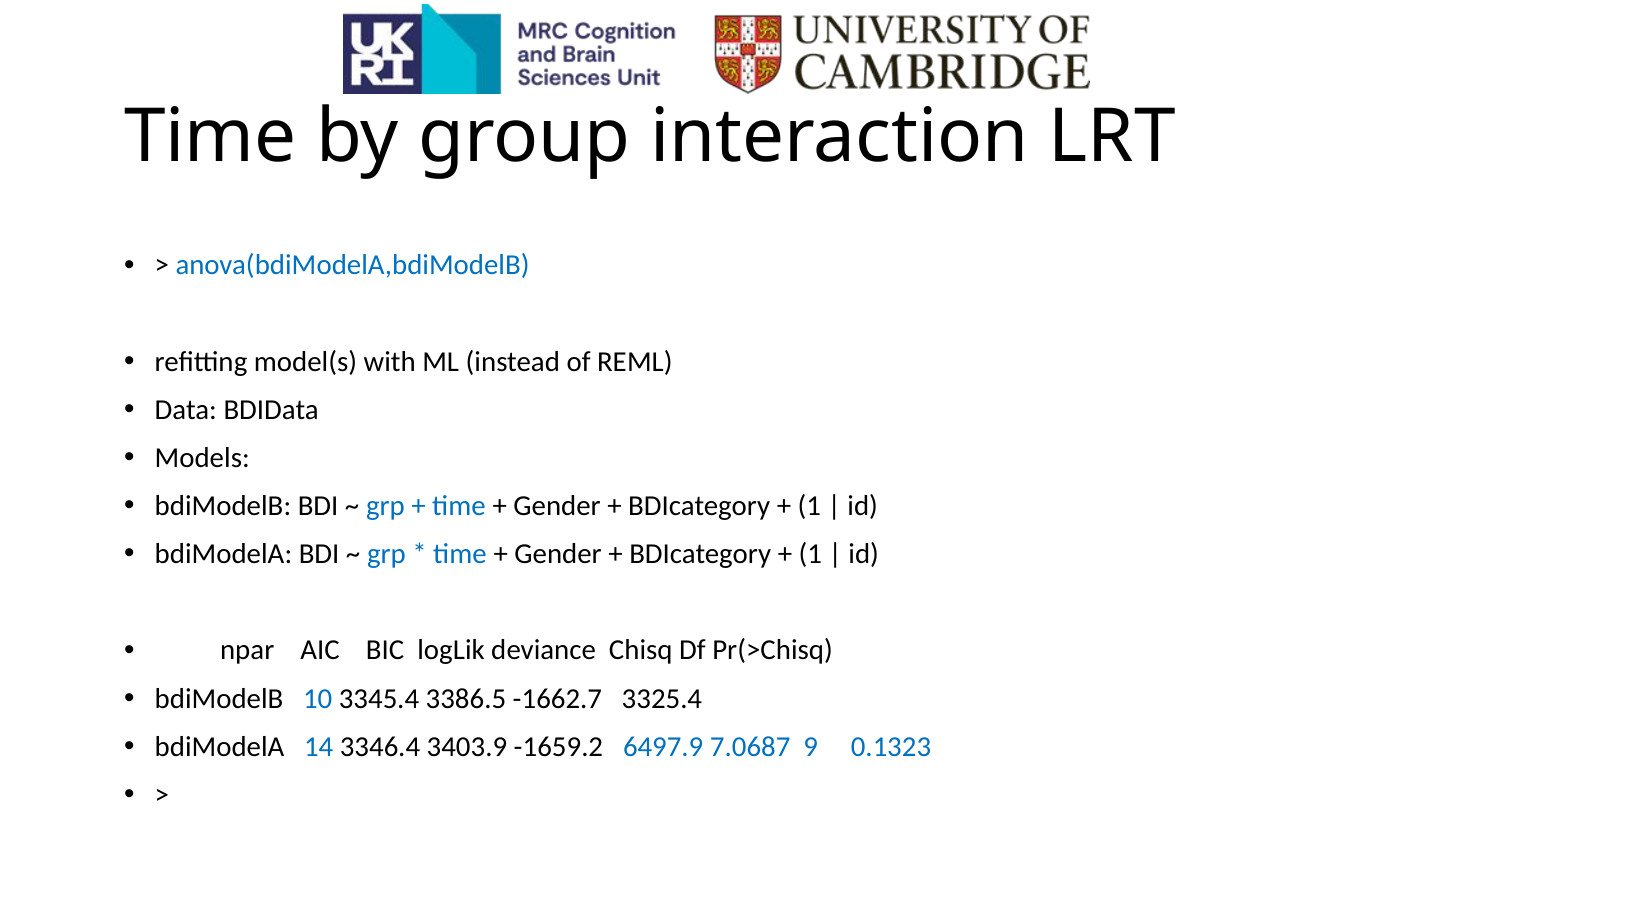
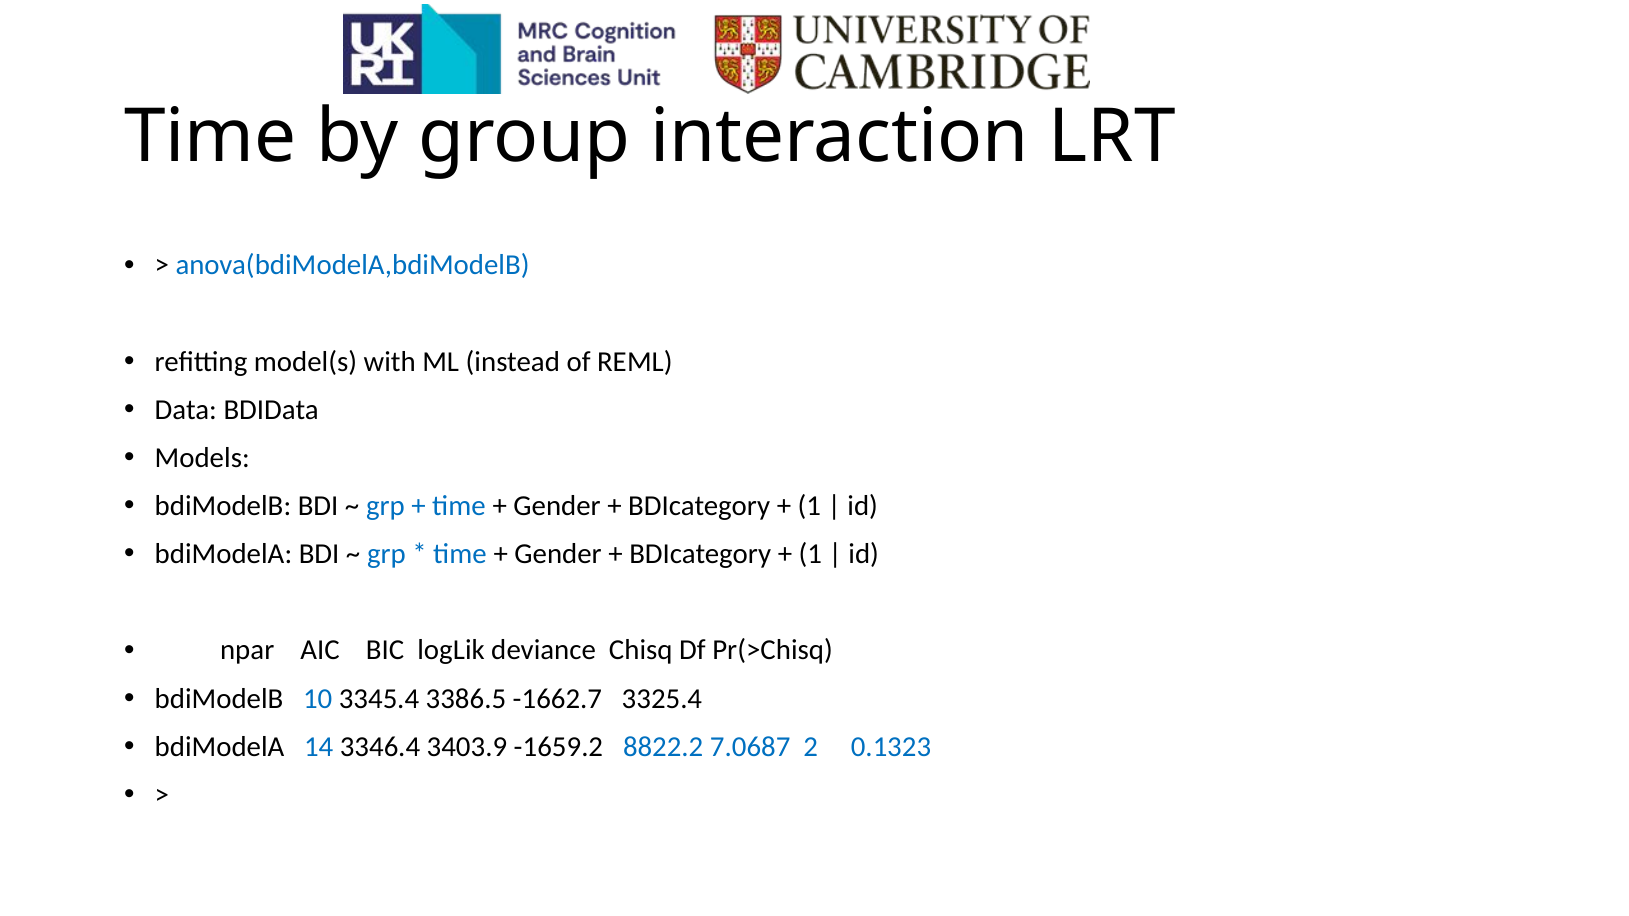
6497.9: 6497.9 -> 8822.2
9: 9 -> 2
